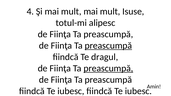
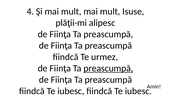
totul-mi: totul-mi -> plăţii-mi
preascumpă at (108, 46) underline: present -> none
dragul: dragul -> urmez
